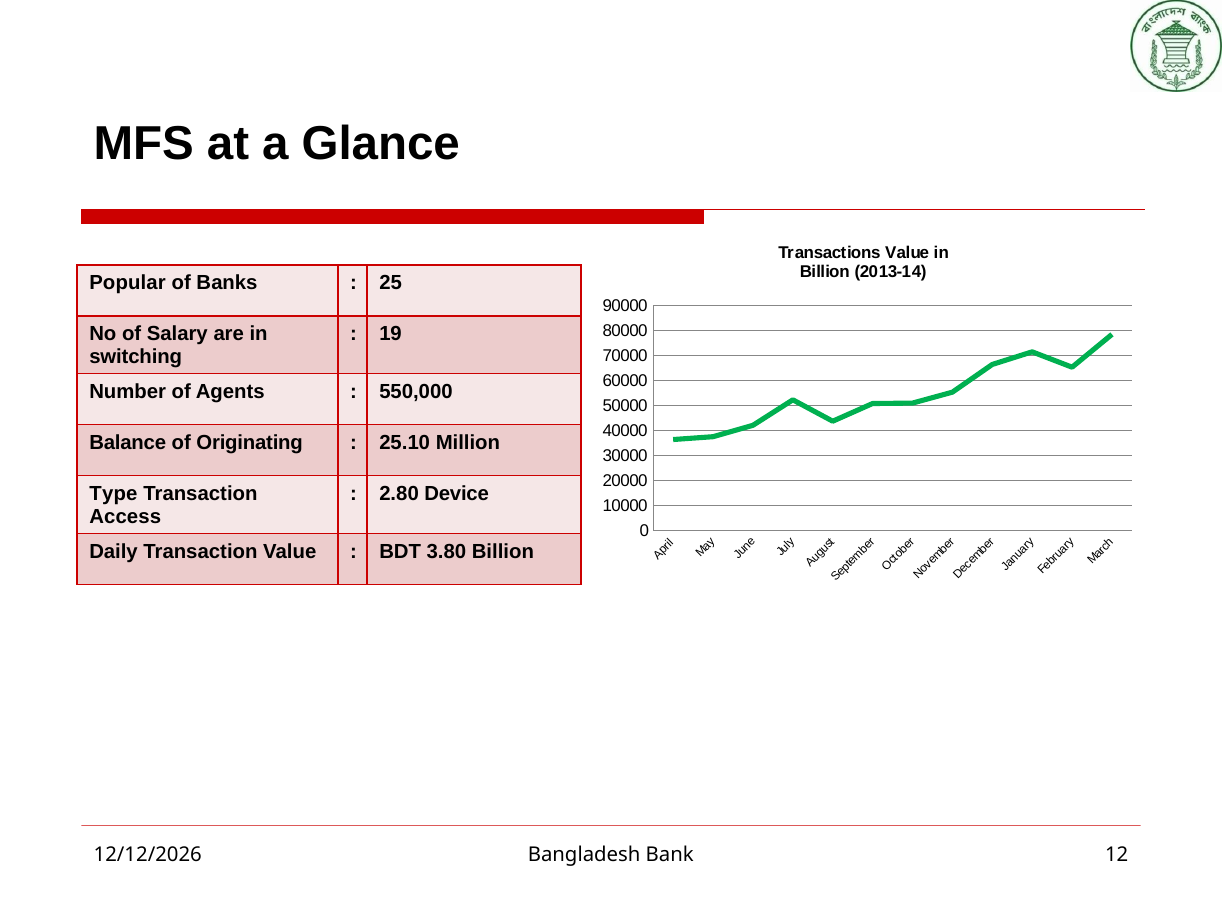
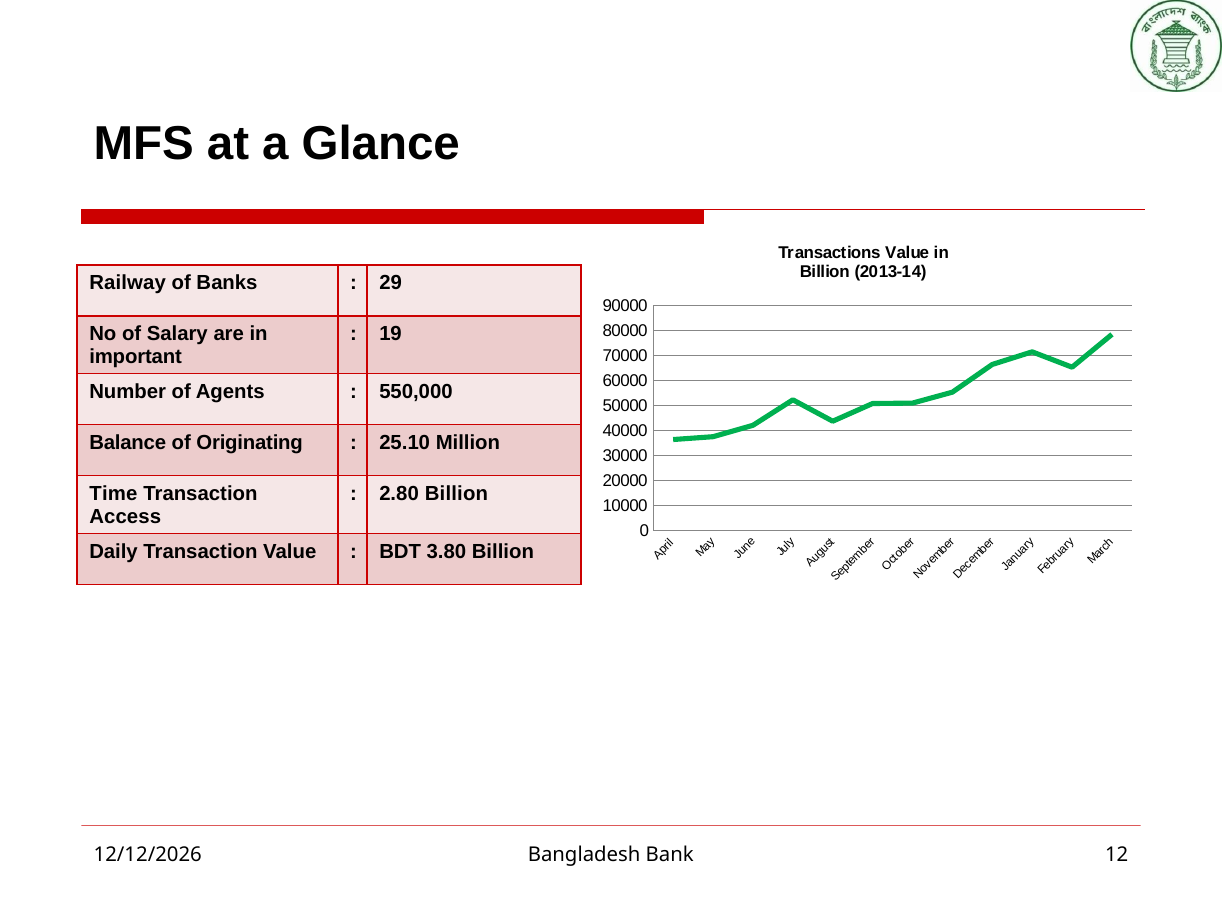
Popular: Popular -> Railway
25: 25 -> 29
switching: switching -> important
Type: Type -> Time
2.80 Device: Device -> Billion
